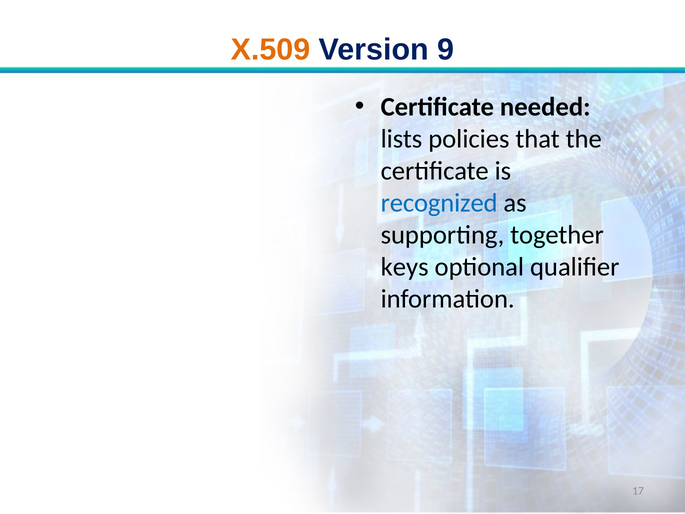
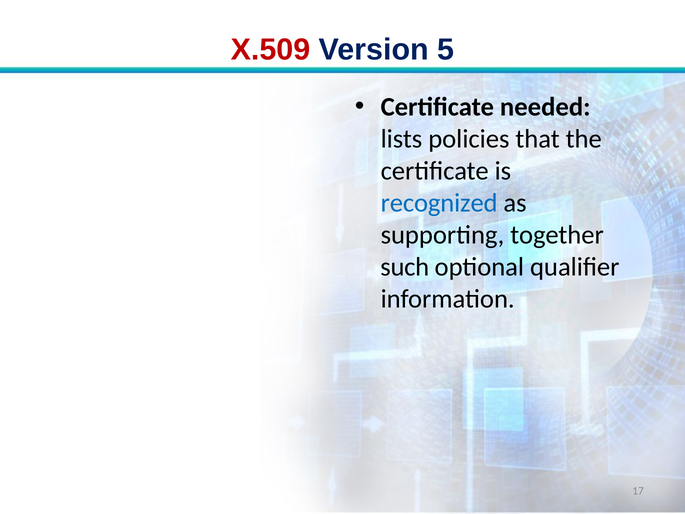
X.509 colour: orange -> red
9: 9 -> 5
keys: keys -> such
